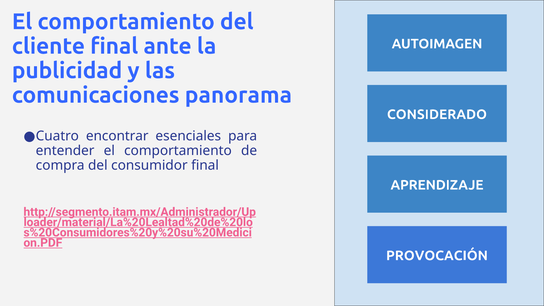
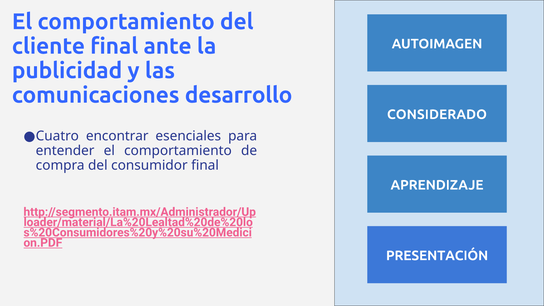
panorama: panorama -> desarrollo
PROVOCACIÓN: PROVOCACIÓN -> PRESENTACIÓN
